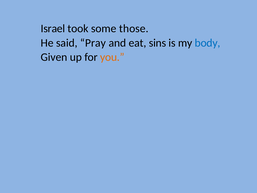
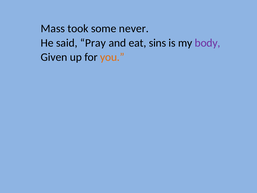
Israel: Israel -> Mass
those: those -> never
body colour: blue -> purple
